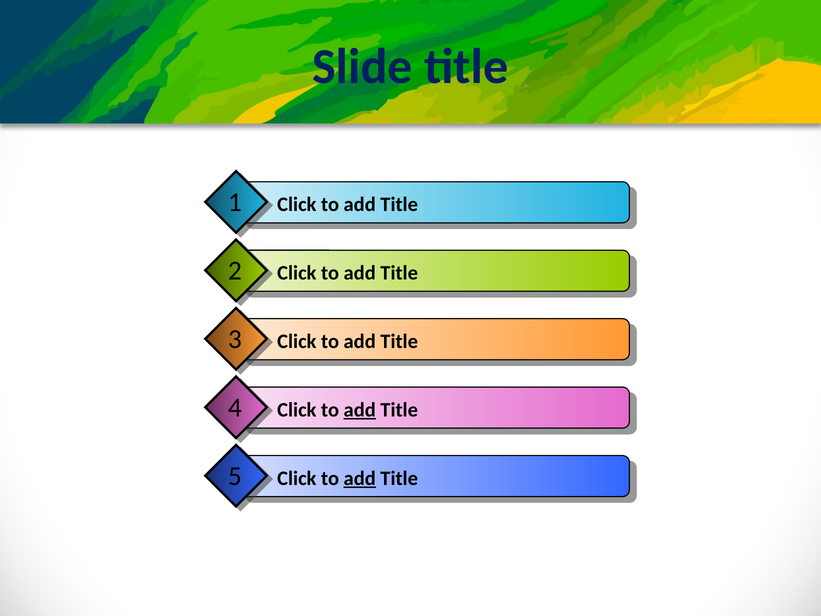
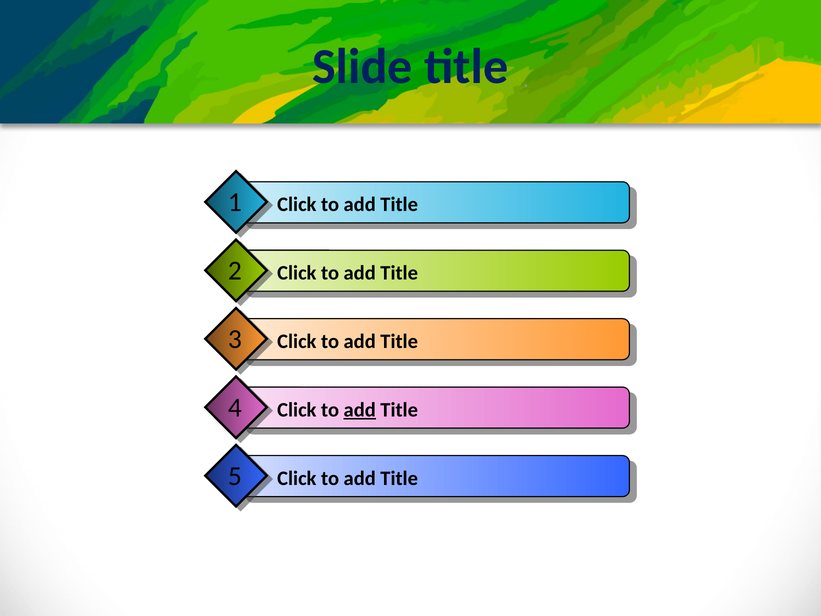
add at (360, 478) underline: present -> none
